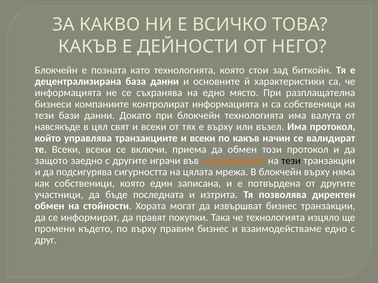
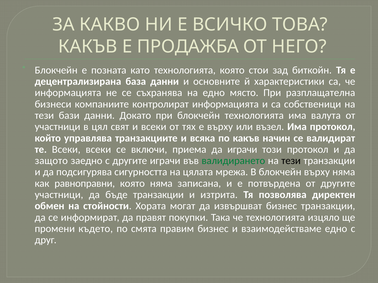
ДЕЙНОСТИ: ДЕЙНОСТИ -> ПРОДАЖБА
навсякъде at (58, 127): навсякъде -> участници
транзакциите и всеки: всеки -> всяка
да обмен: обмен -> играчи
валидирането colour: orange -> green
как собственици: собственици -> равноправни
която един: един -> няма
бъде последната: последната -> транзакции
по върху: върху -> смята
